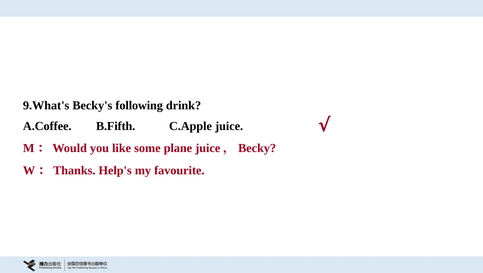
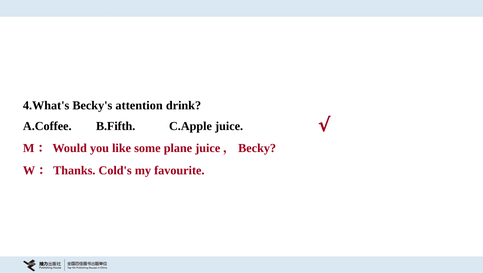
9.What's: 9.What's -> 4.What's
following: following -> attention
Help's: Help's -> Cold's
